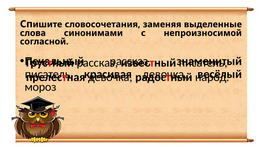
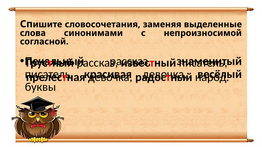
мороз: мороз -> буквы
